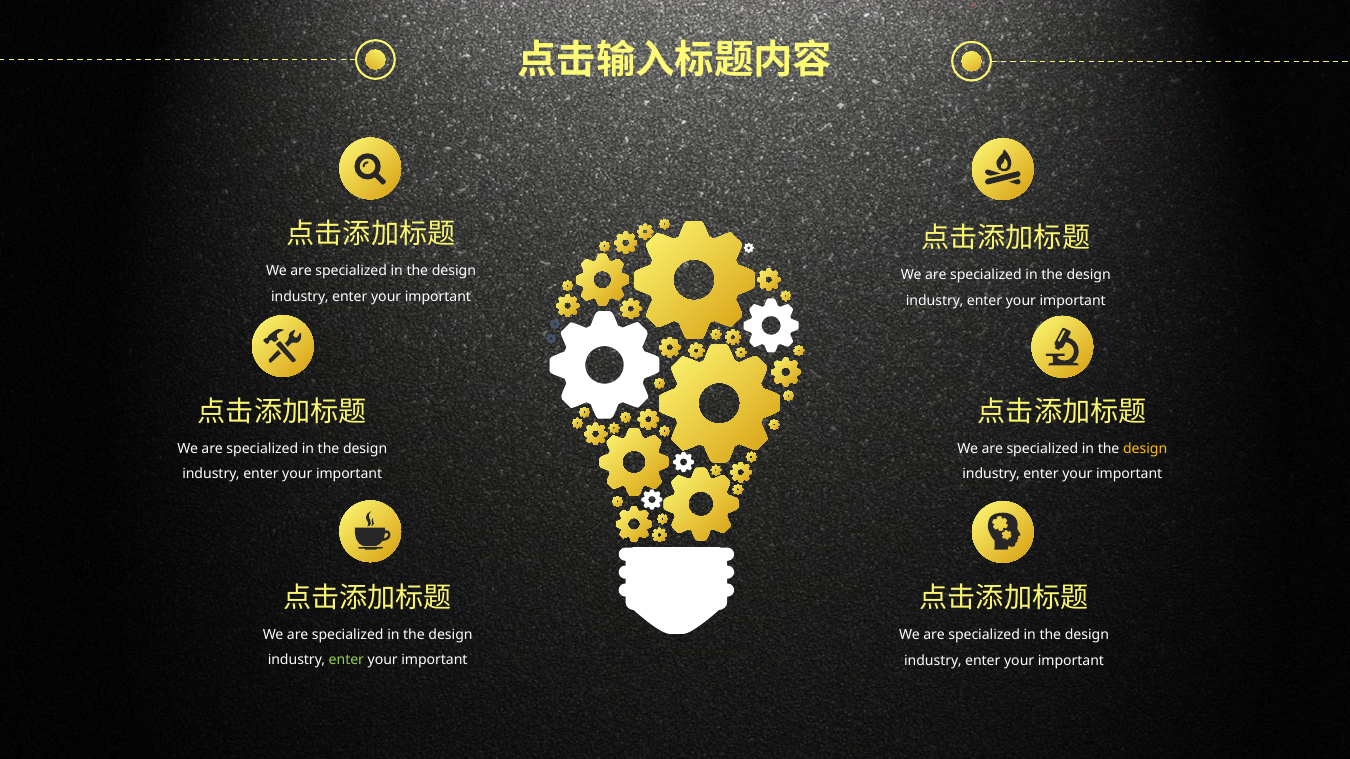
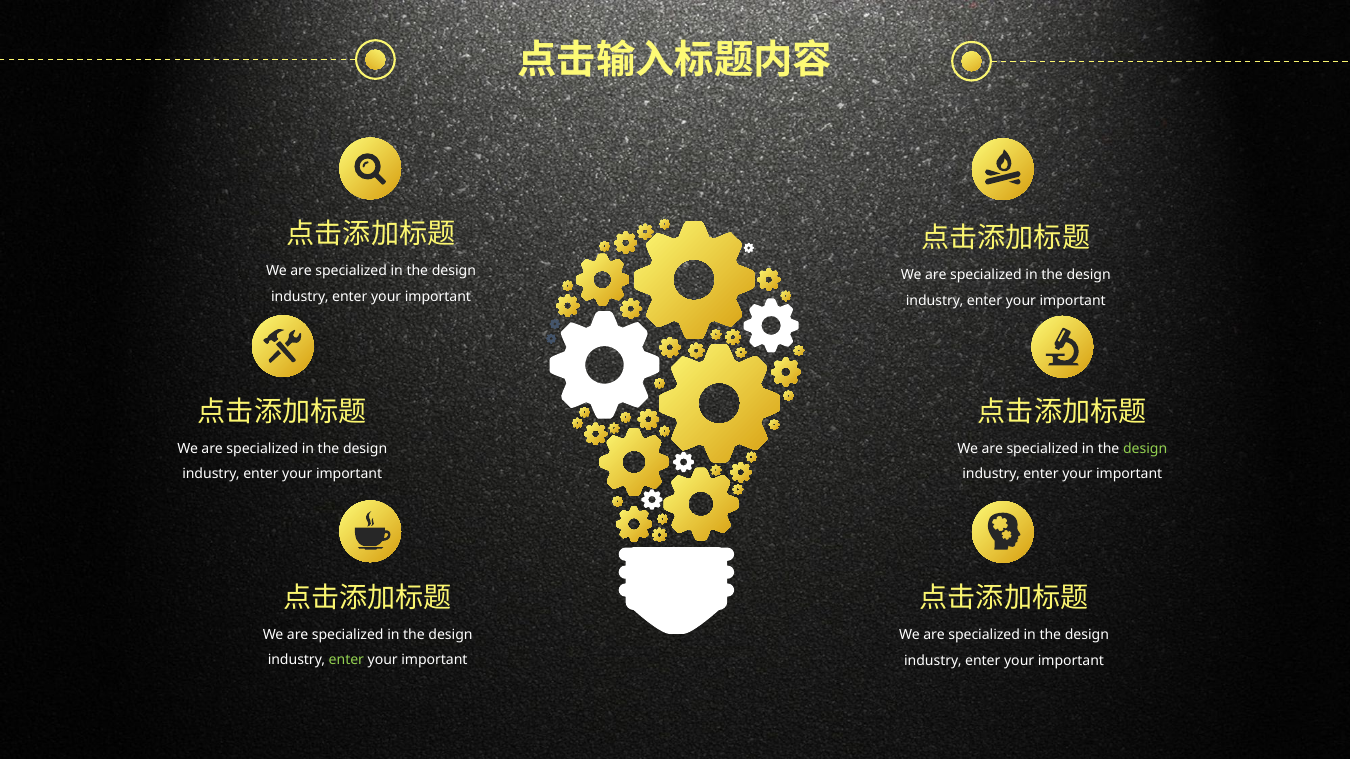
design at (1145, 449) colour: yellow -> light green
